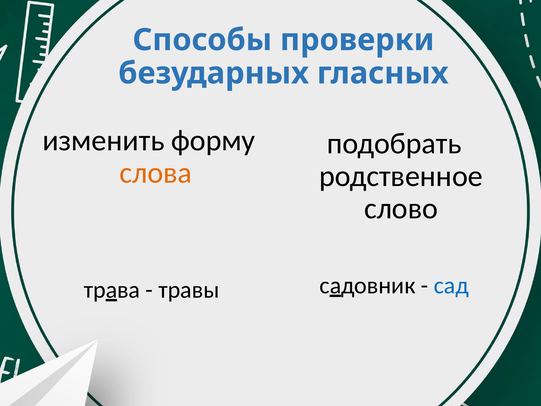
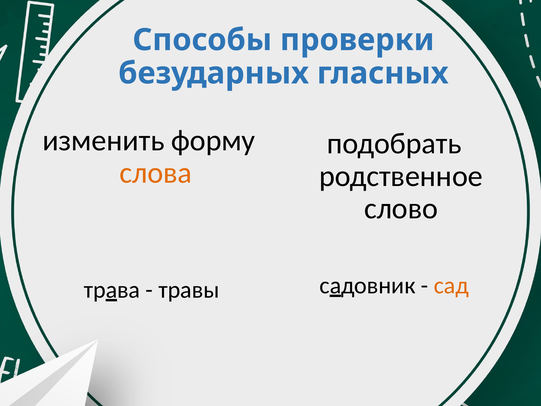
сад colour: blue -> orange
